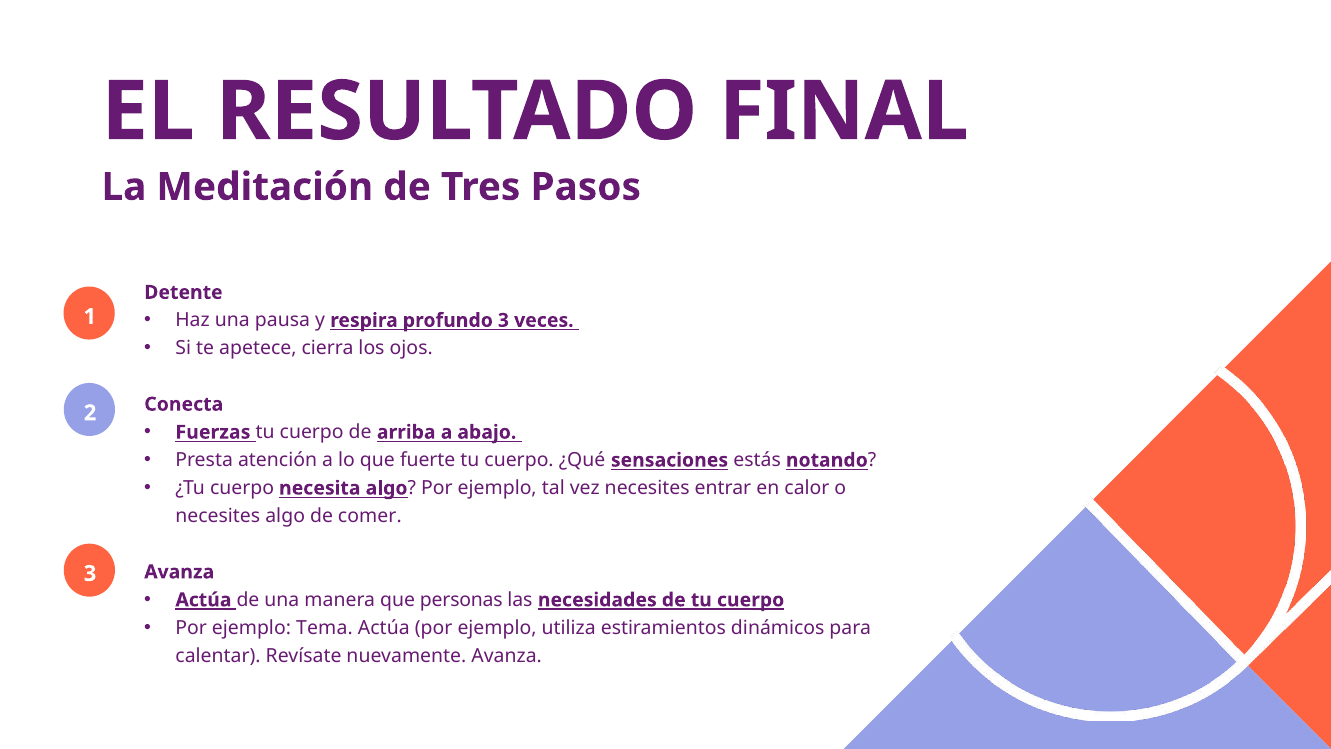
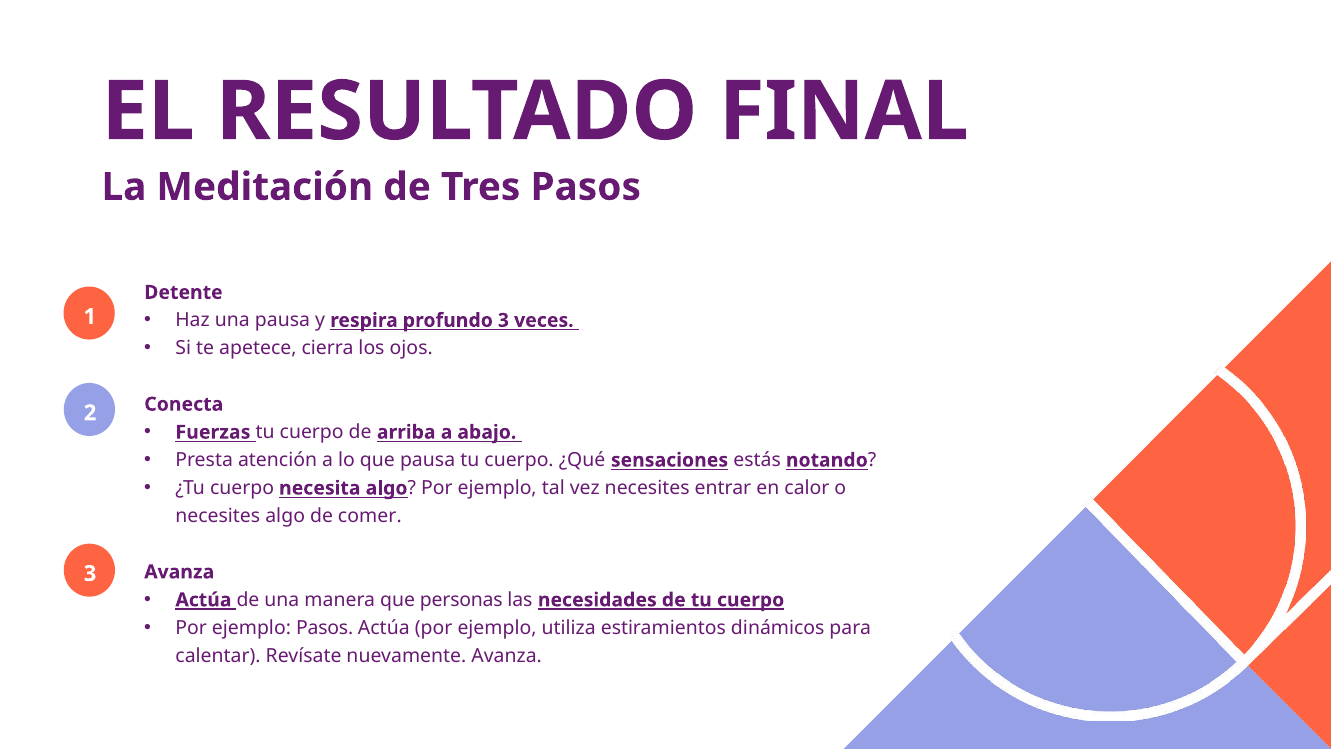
que fuerte: fuerte -> pausa
ejemplo Tema: Tema -> Pasos
